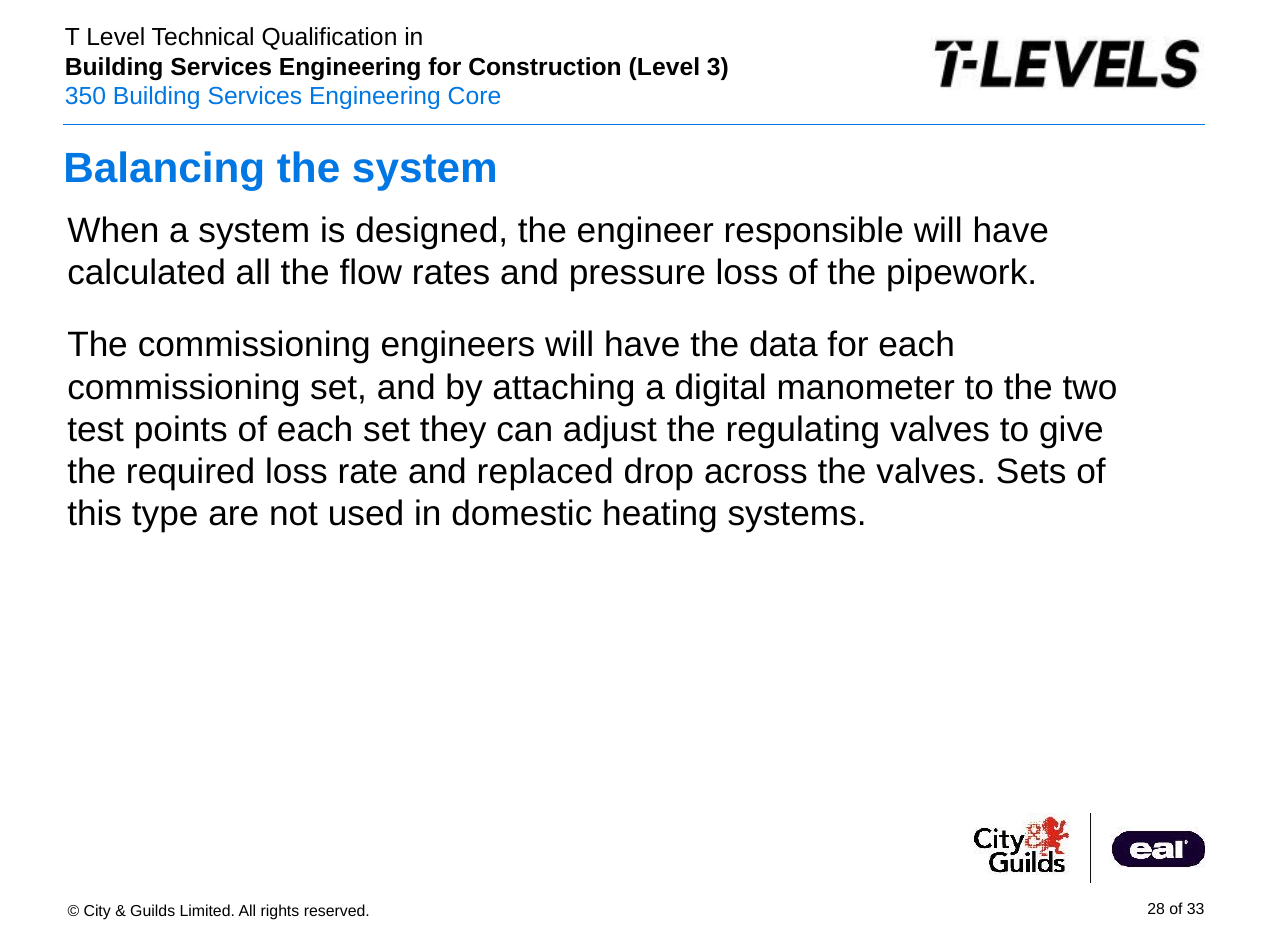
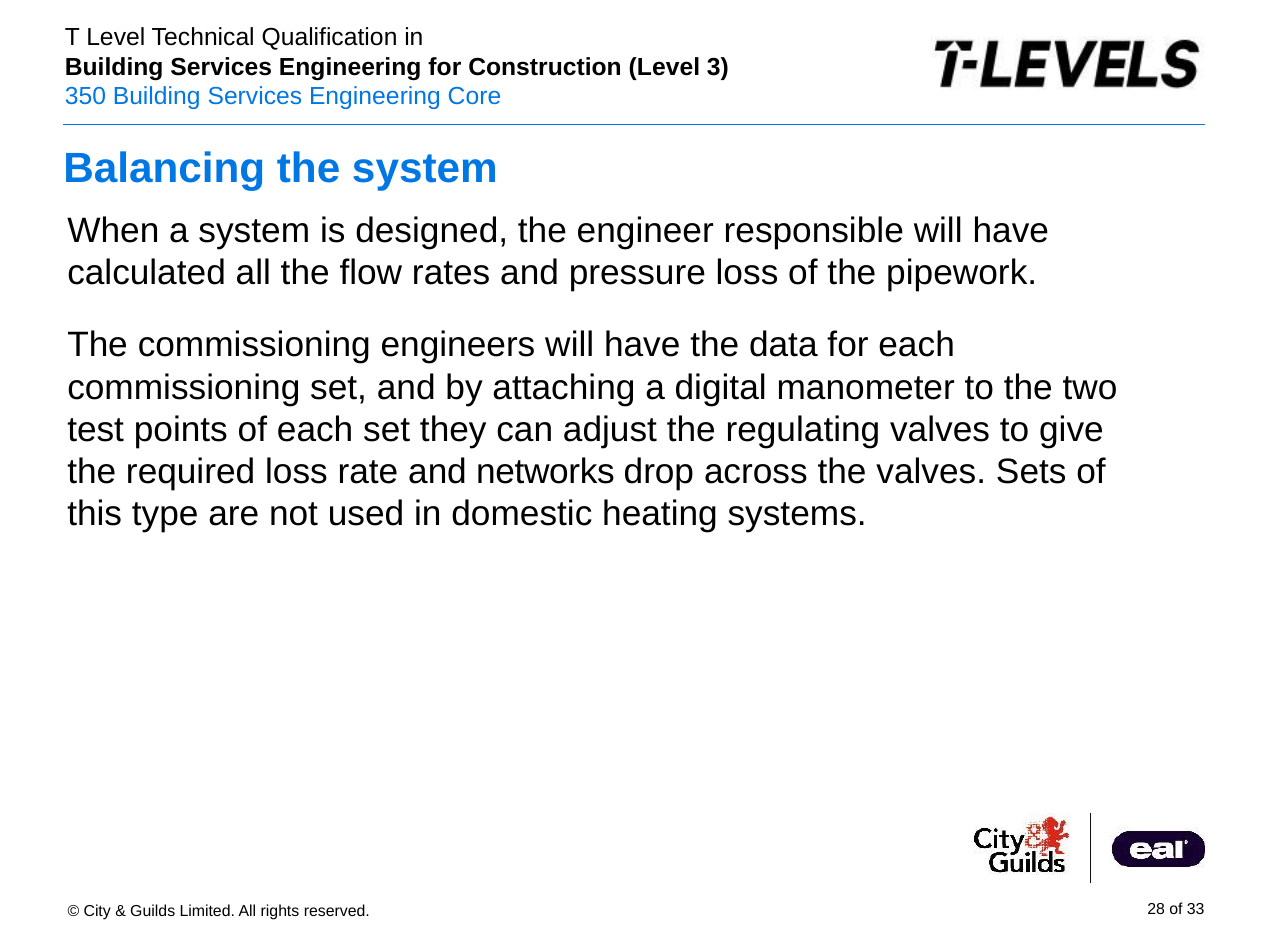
replaced: replaced -> networks
